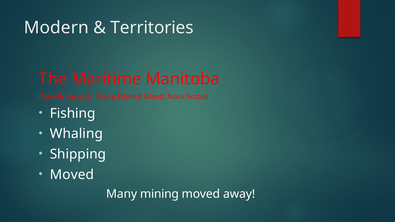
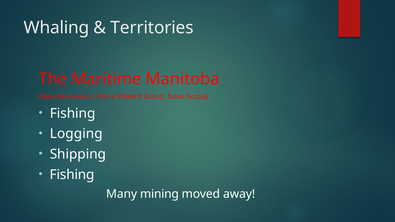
Modern: Modern -> Whaling
Whaling: Whaling -> Logging
Moved at (72, 175): Moved -> Fishing
